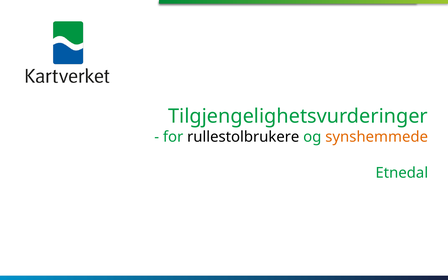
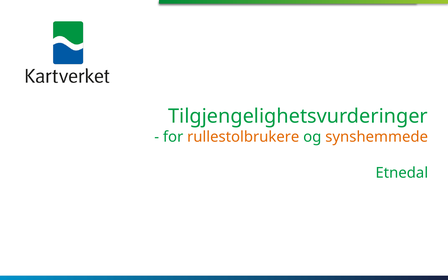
rullestolbrukere colour: black -> orange
